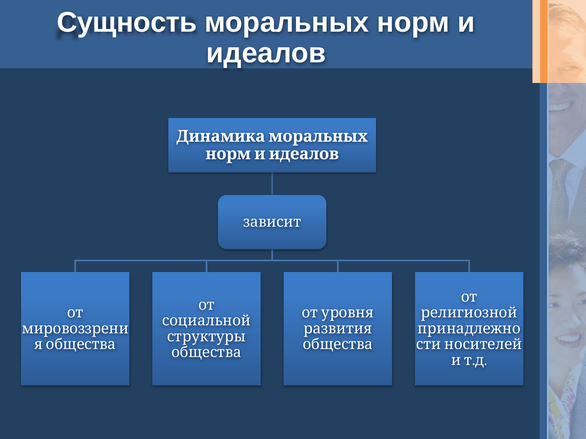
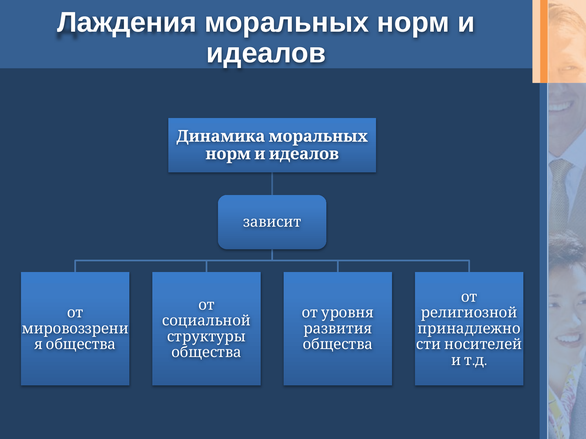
Сущность: Сущность -> Лаждения
